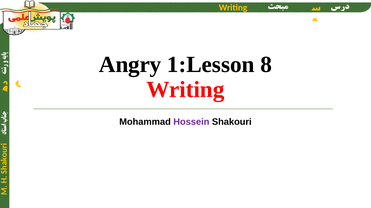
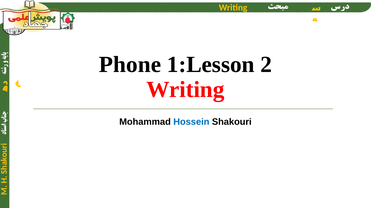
Angry: Angry -> Phone
8: 8 -> 2
Hossein colour: purple -> blue
